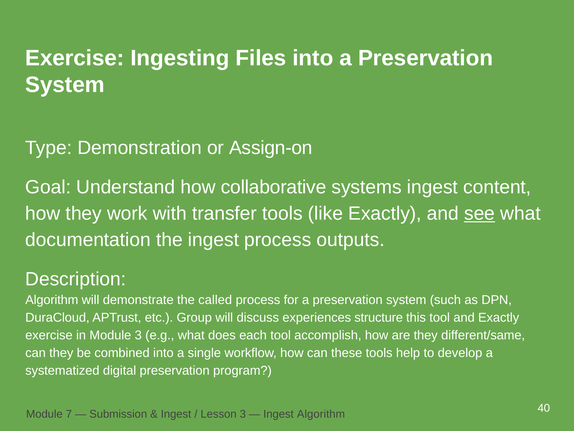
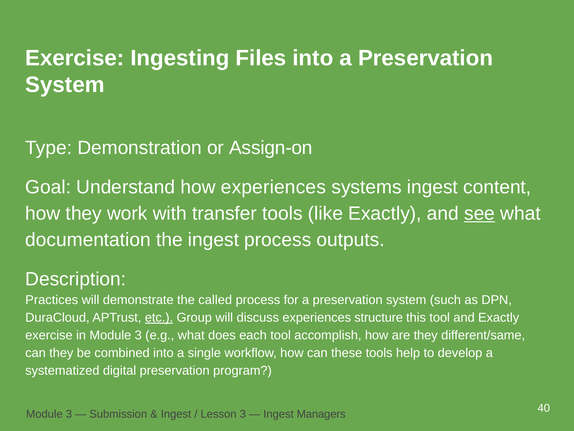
how collaborative: collaborative -> experiences
Algorithm at (52, 300): Algorithm -> Practices
etc underline: none -> present
7 at (69, 414): 7 -> 3
Ingest Algorithm: Algorithm -> Managers
